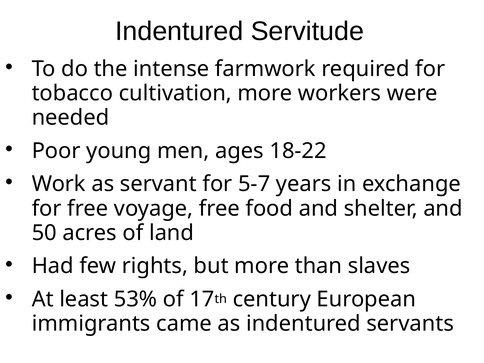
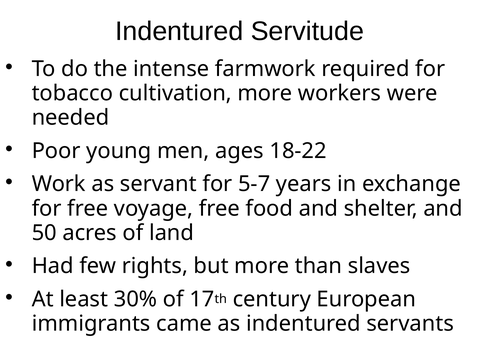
53%: 53% -> 30%
